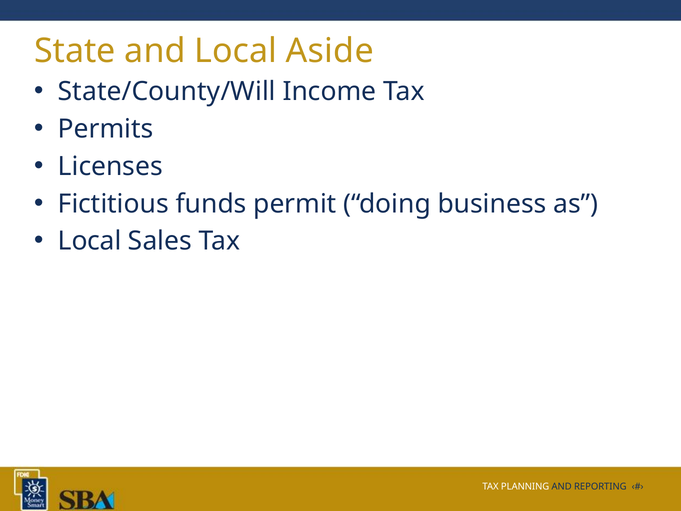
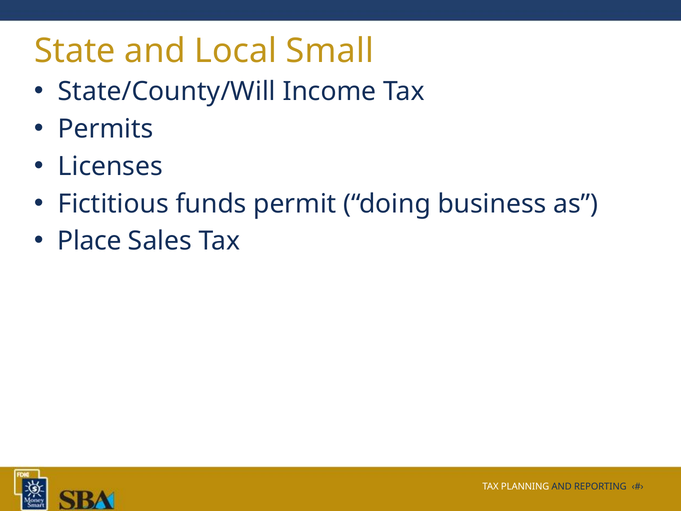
Aside: Aside -> Small
Local at (90, 241): Local -> Place
